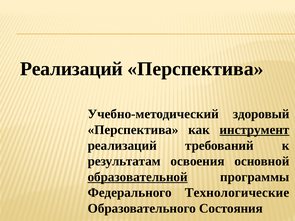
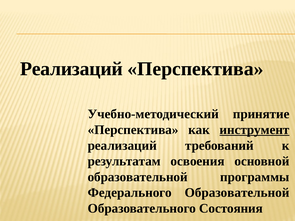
здоровый: здоровый -> принятие
образовательной at (138, 177) underline: present -> none
Федерального Технологические: Технологические -> Образовательной
